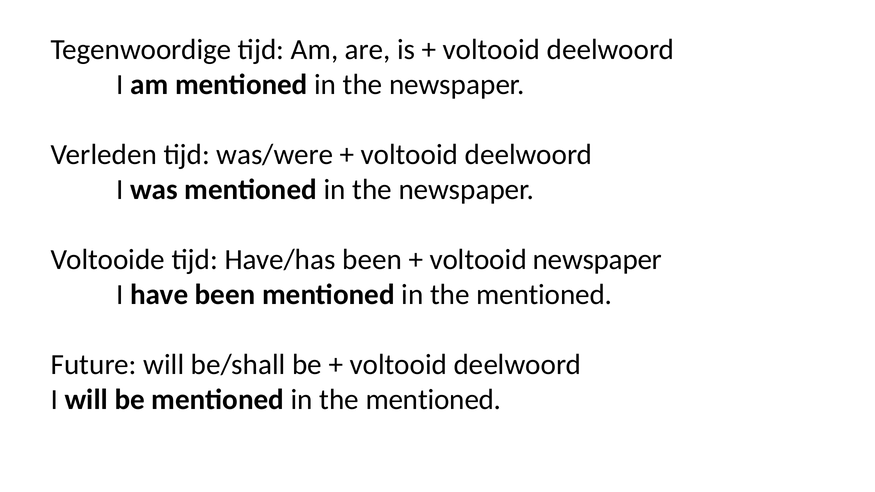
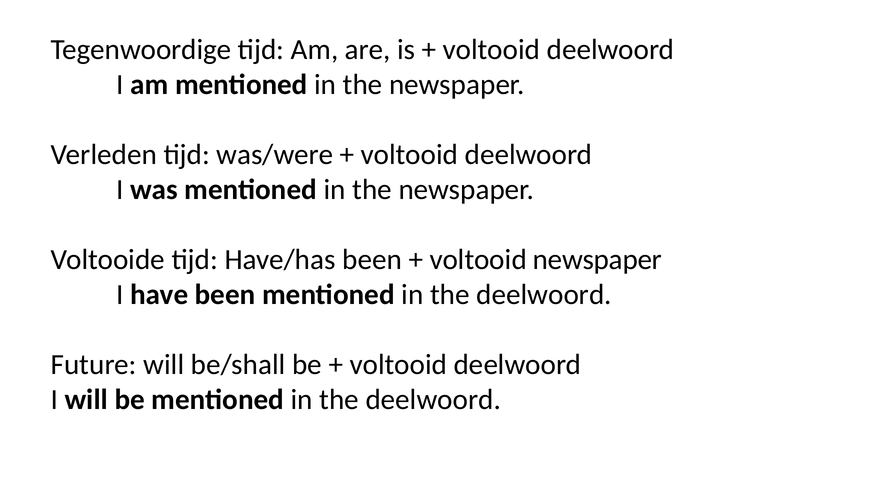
mentioned at (544, 295): mentioned -> deelwoord
mentioned at (433, 400): mentioned -> deelwoord
